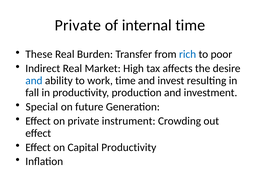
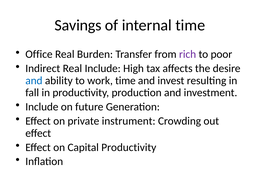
Private at (78, 25): Private -> Savings
These: These -> Office
rich colour: blue -> purple
Real Market: Market -> Include
Special at (42, 107): Special -> Include
